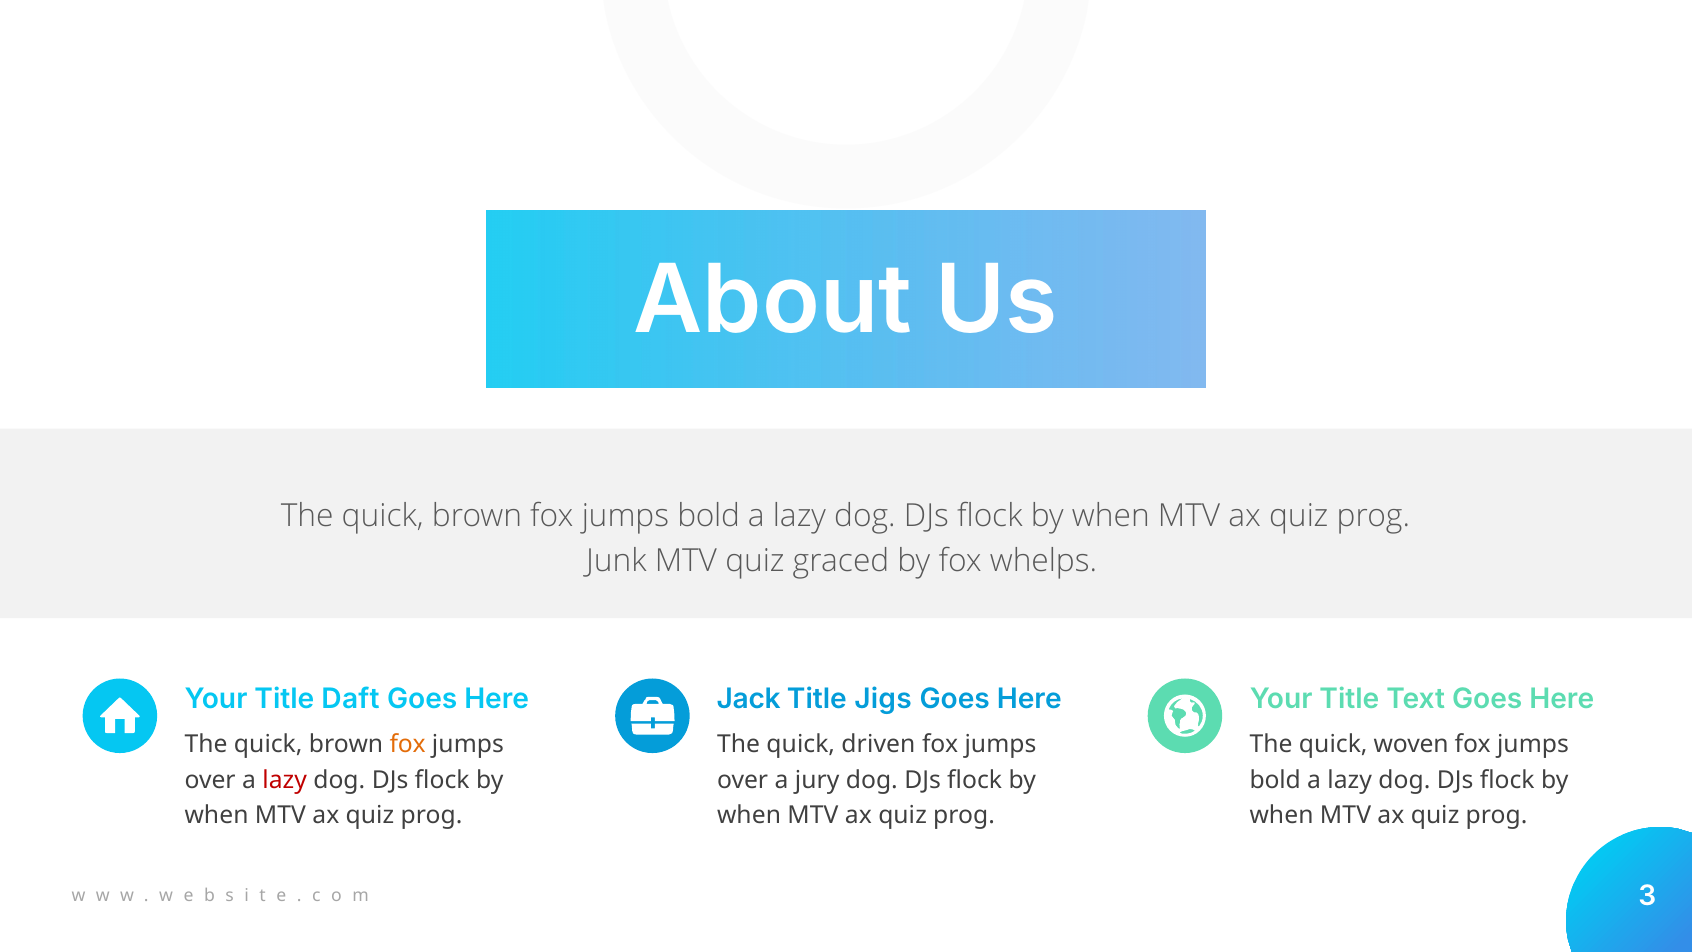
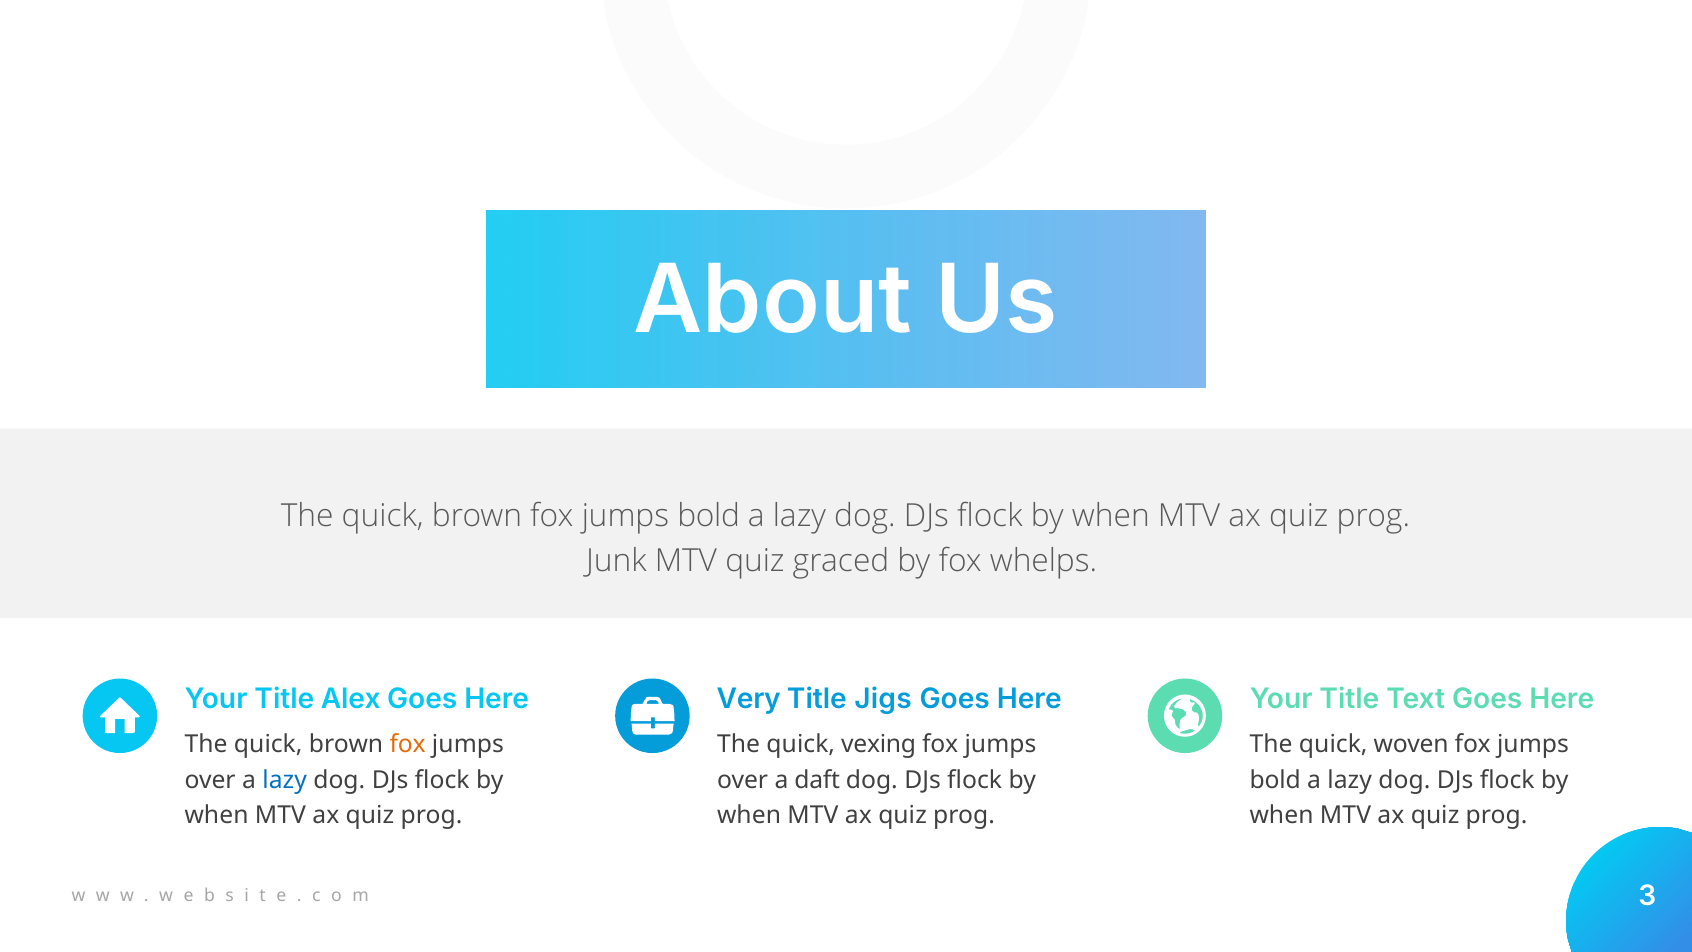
Daft: Daft -> Alex
Jack: Jack -> Very
driven: driven -> vexing
lazy at (285, 780) colour: red -> blue
jury: jury -> daft
